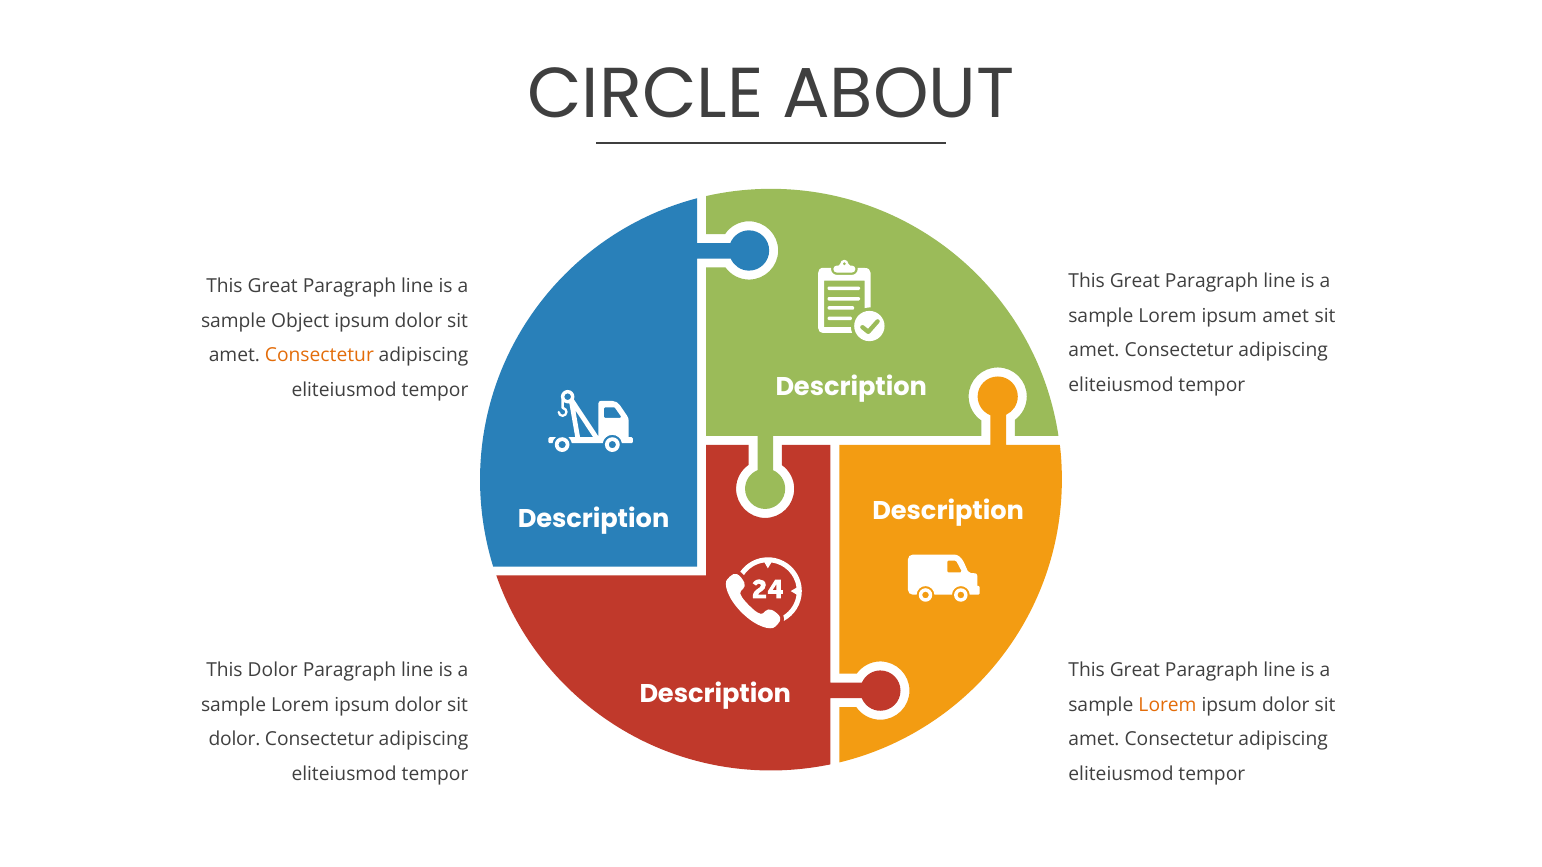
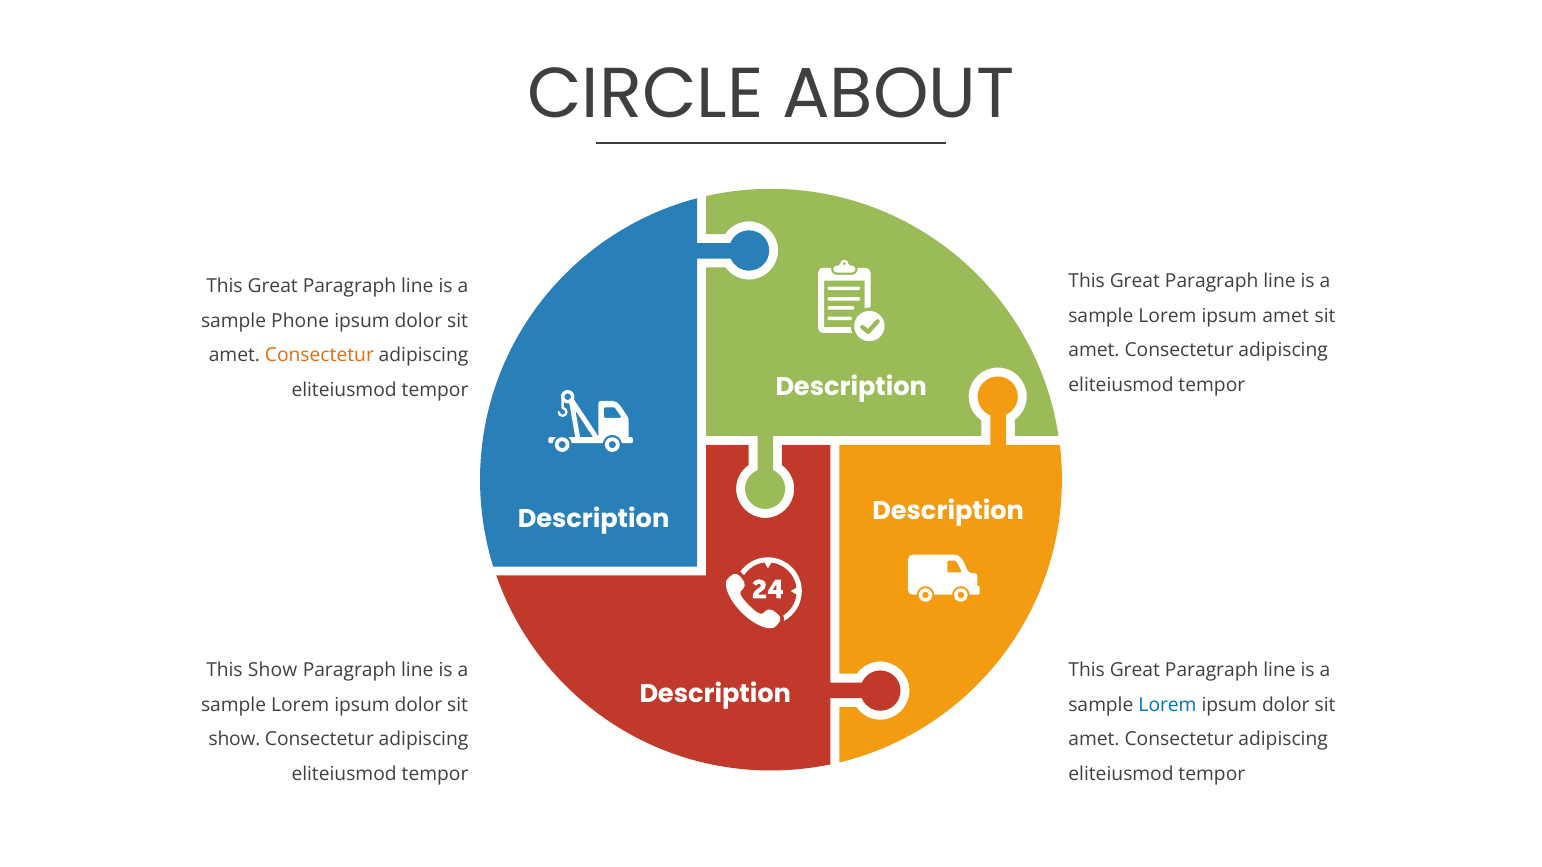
Object: Object -> Phone
This Dolor: Dolor -> Show
Lorem at (1168, 705) colour: orange -> blue
dolor at (234, 740): dolor -> show
